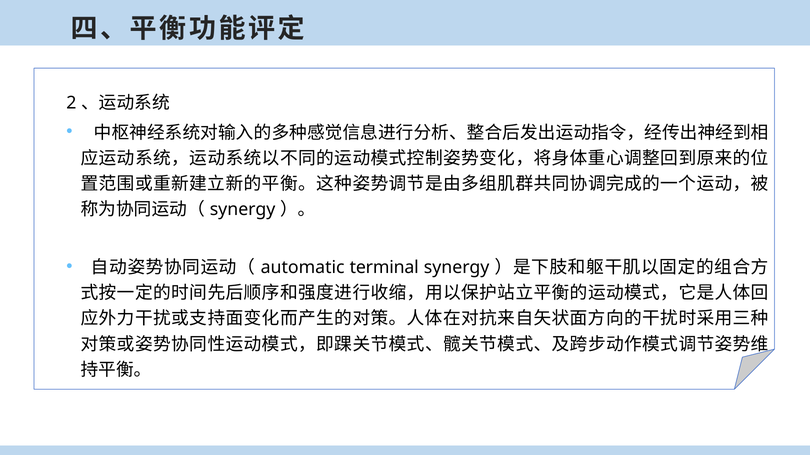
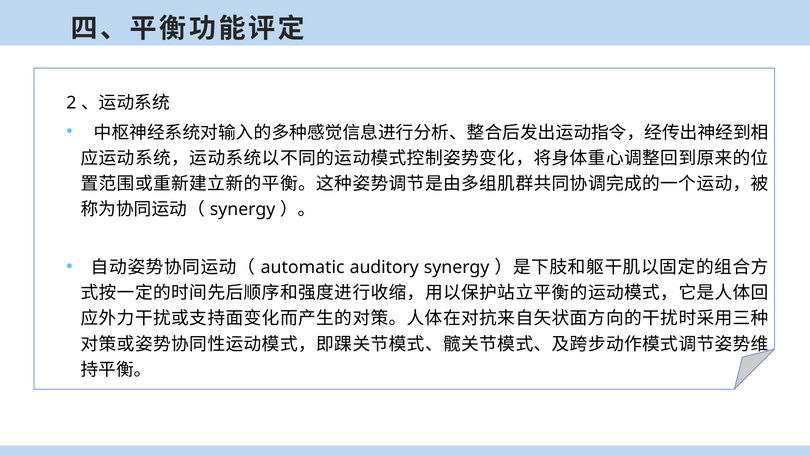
terminal: terminal -> auditory
